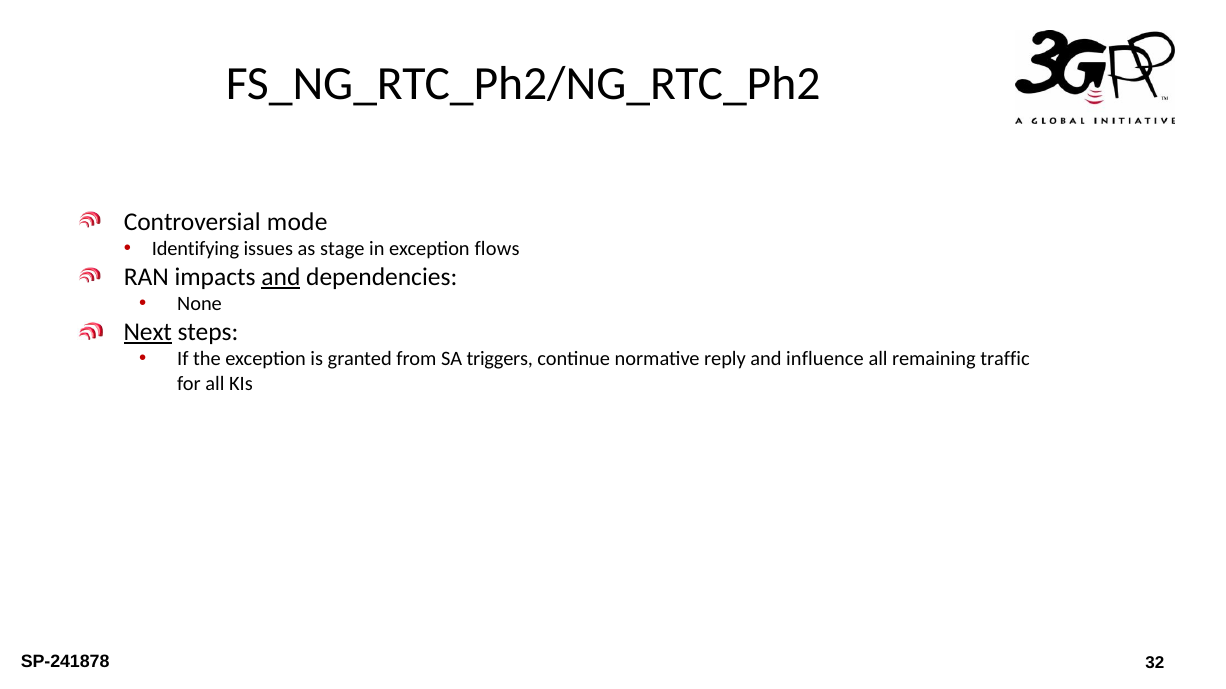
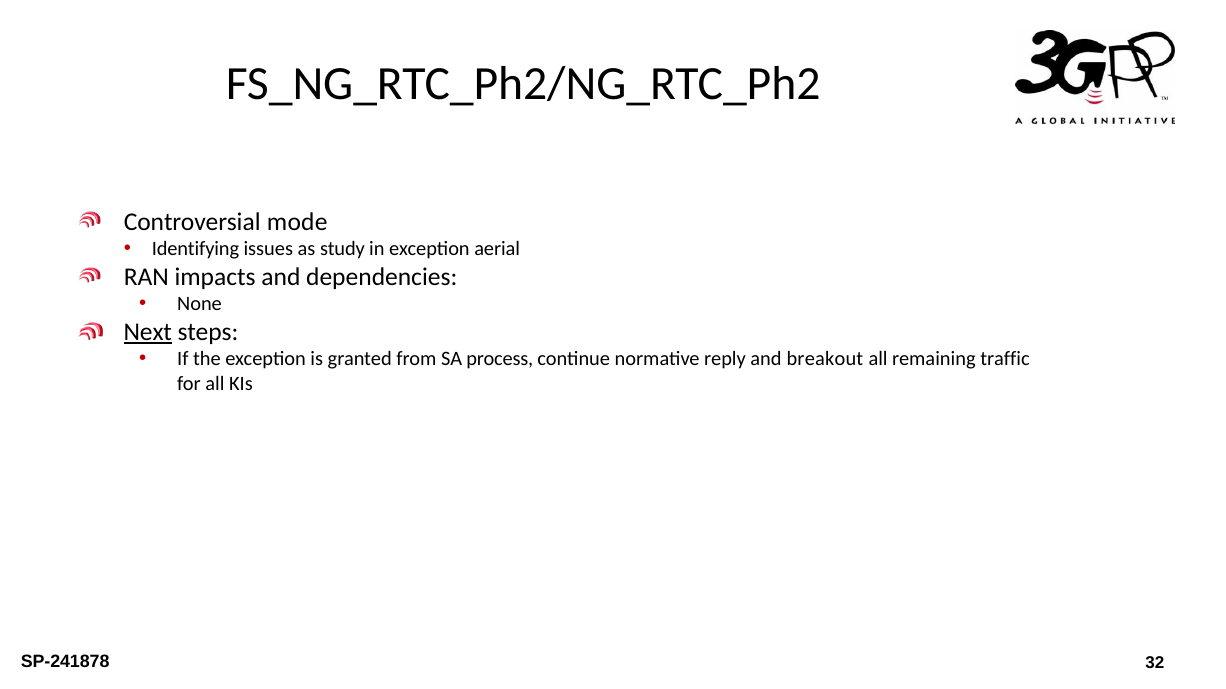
stage: stage -> study
flows: flows -> aerial
and at (281, 277) underline: present -> none
triggers: triggers -> process
influence: influence -> breakout
